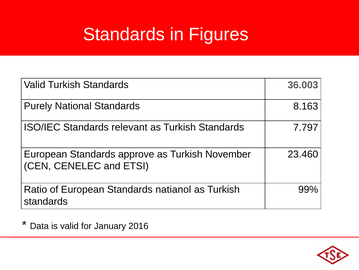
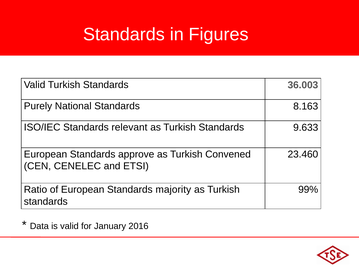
7.797: 7.797 -> 9.633
November: November -> Convened
natianol: natianol -> majority
